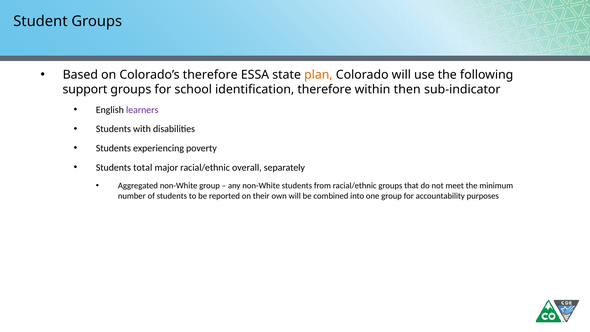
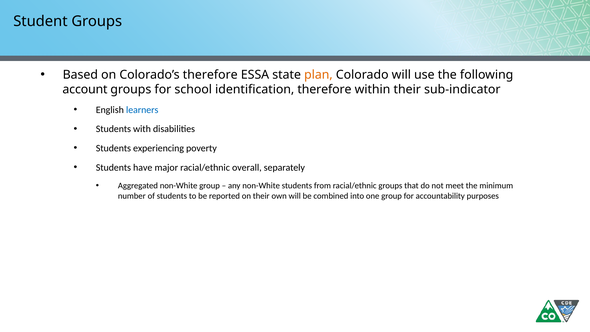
support: support -> account
within then: then -> their
learners colour: purple -> blue
total: total -> have
